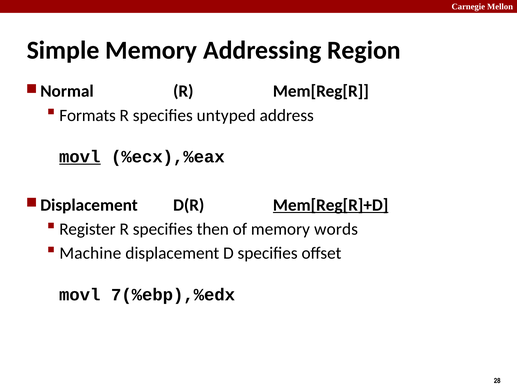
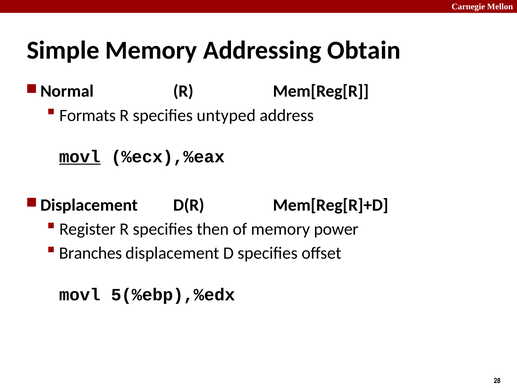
Region: Region -> Obtain
Mem[Reg[R]+D underline: present -> none
words: words -> power
Machine: Machine -> Branches
7(%ebp),%edx: 7(%ebp),%edx -> 5(%ebp),%edx
